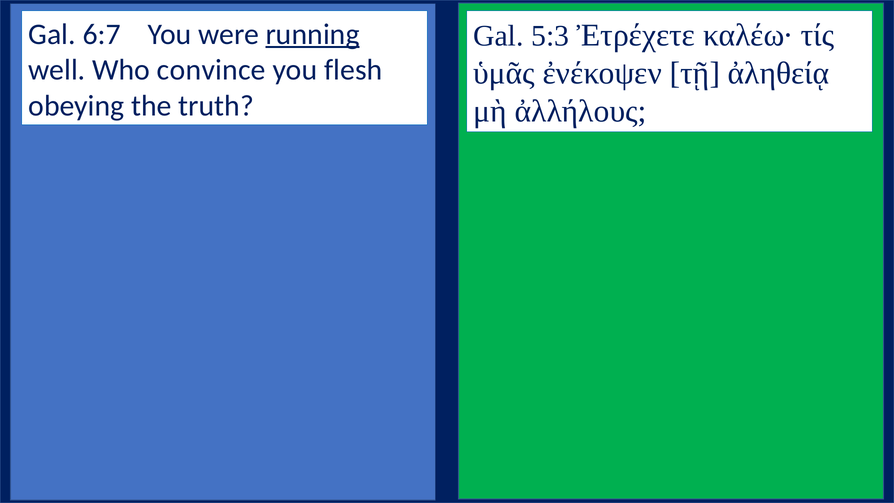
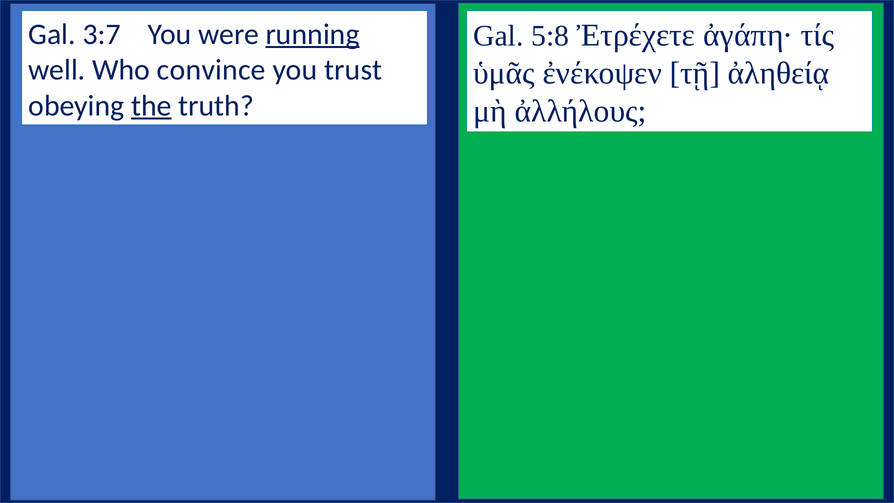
6:7: 6:7 -> 3:7
5:3: 5:3 -> 5:8
καλέω·: καλέω· -> ἀγάπη·
flesh: flesh -> trust
the underline: none -> present
